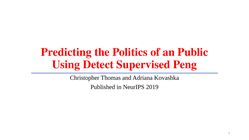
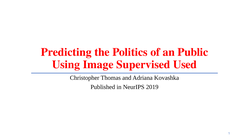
Detect: Detect -> Image
Peng: Peng -> Used
